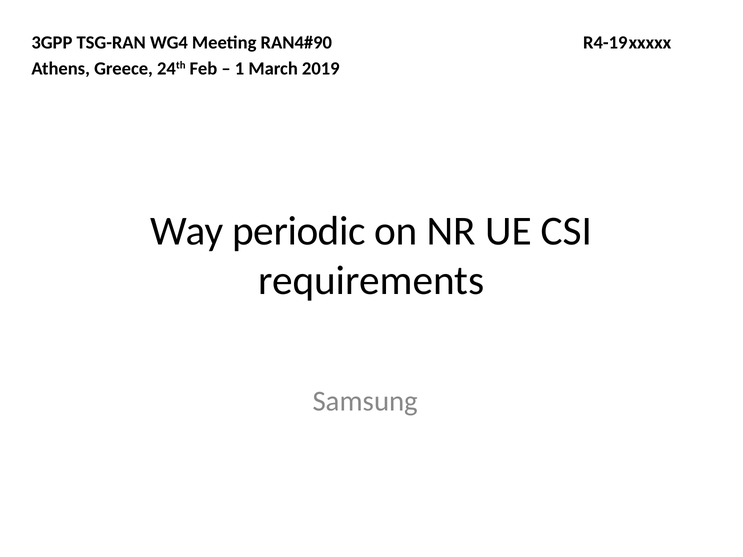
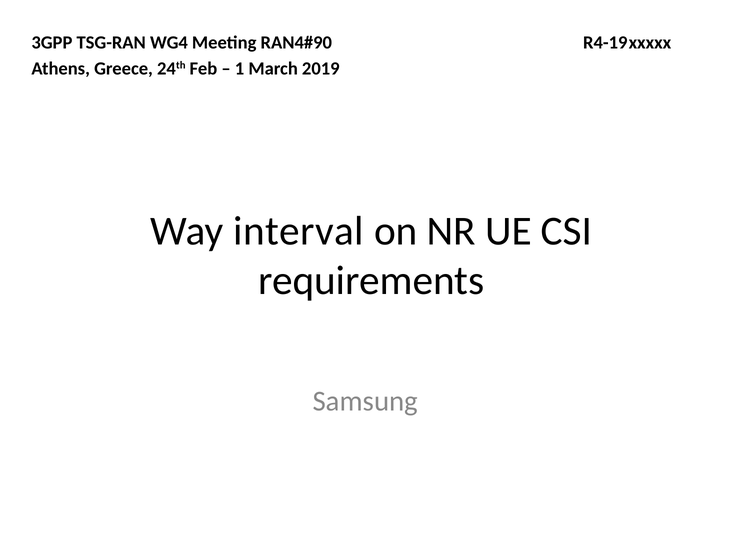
periodic: periodic -> interval
